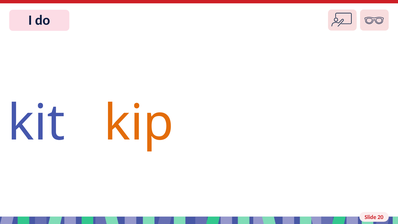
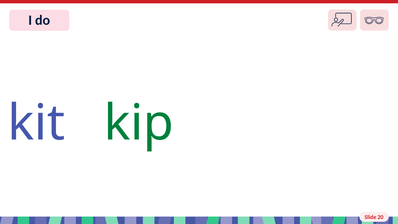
kip colour: orange -> green
